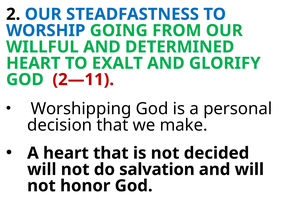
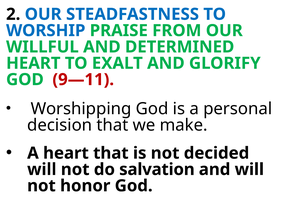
GOING: GOING -> PRAISE
2—11: 2—11 -> 9—11
